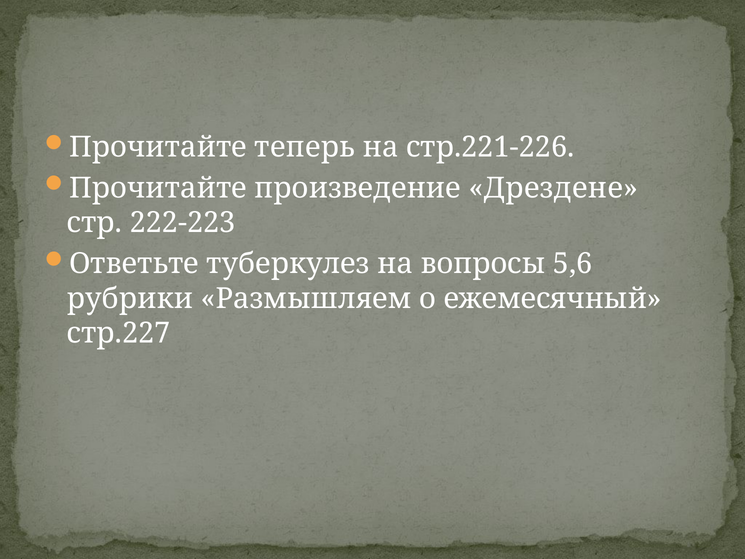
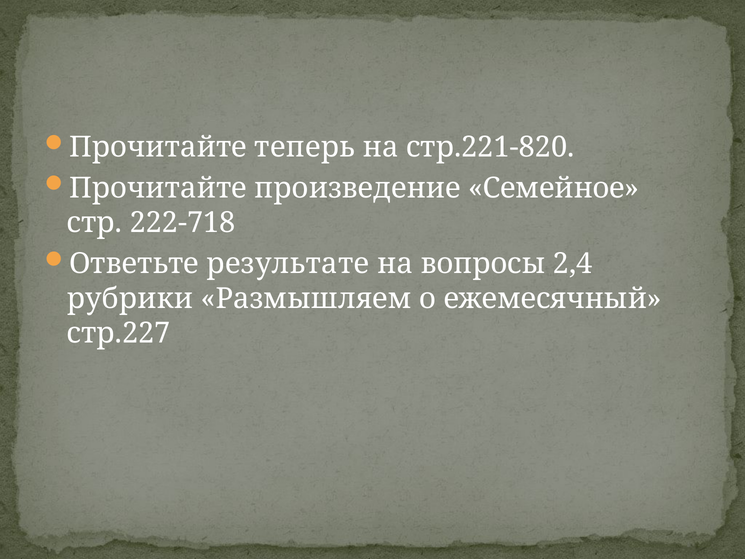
стр.221-226: стр.221-226 -> стр.221-820
Дрездене: Дрездене -> Семейное
222-223: 222-223 -> 222-718
туберкулез: туберкулез -> результате
5,6: 5,6 -> 2,4
